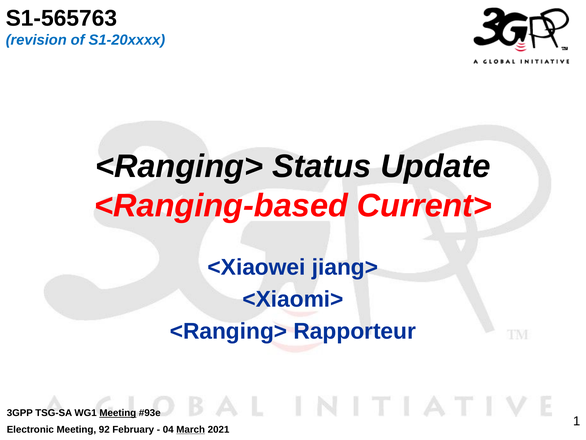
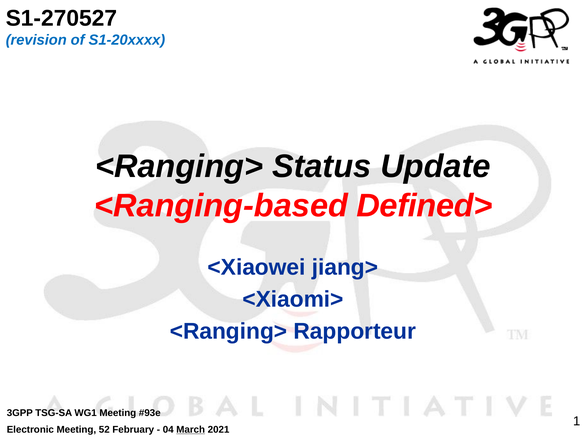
S1-565763: S1-565763 -> S1-270527
Current>: Current> -> Defined>
Meeting at (118, 413) underline: present -> none
92: 92 -> 52
